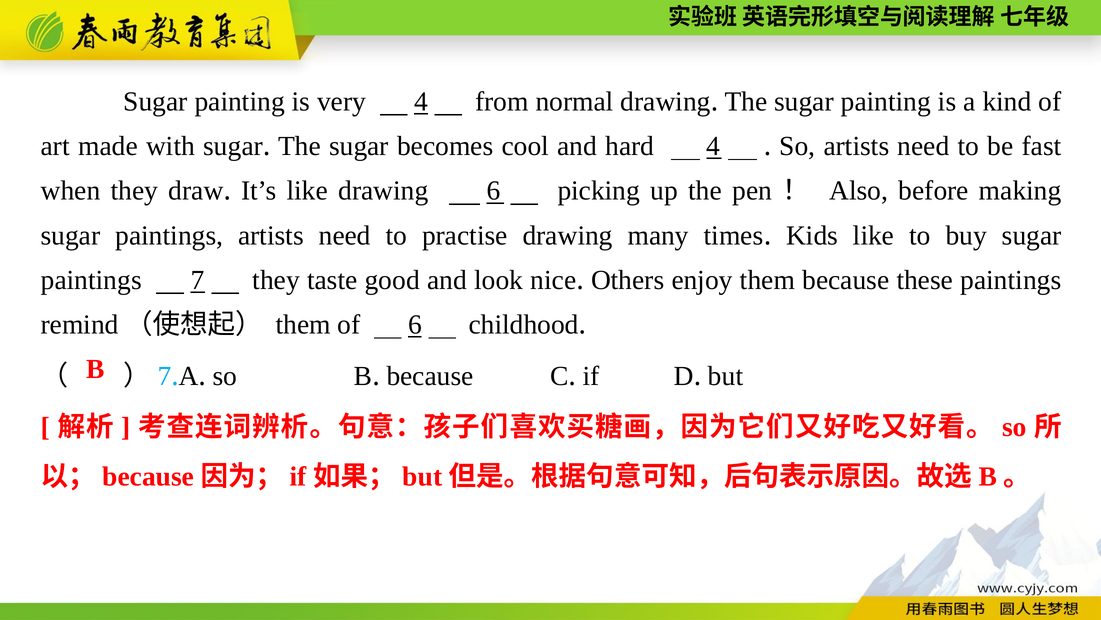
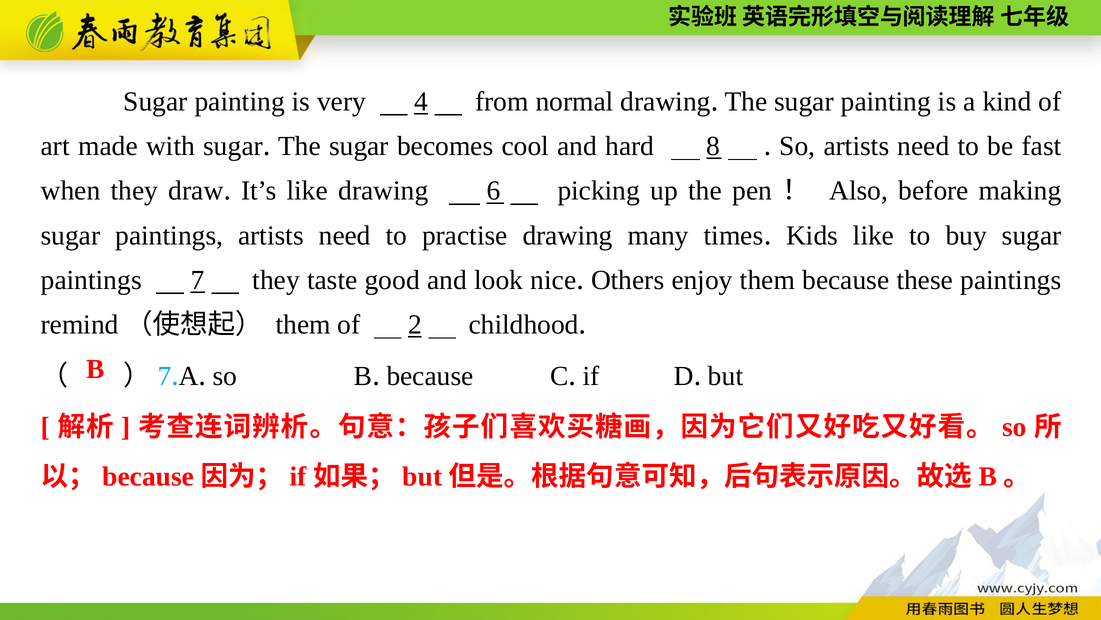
hard 4: 4 -> 8
of 6: 6 -> 2
